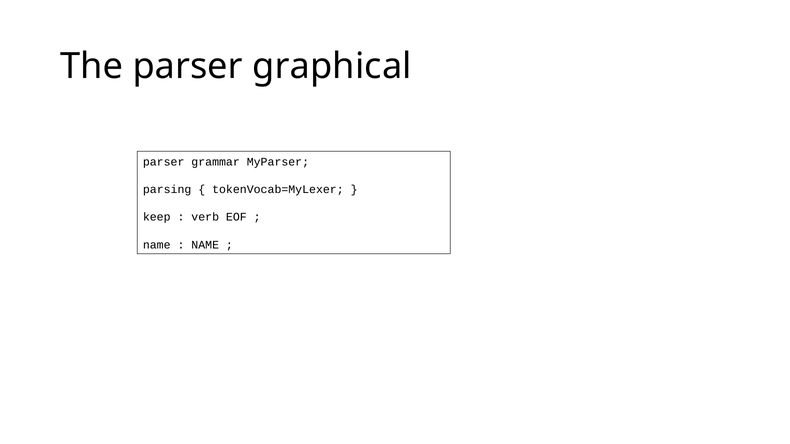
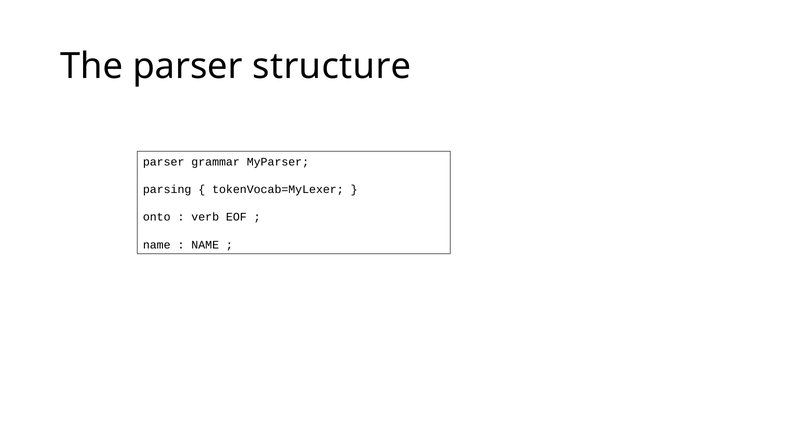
graphical: graphical -> structure
keep: keep -> onto
